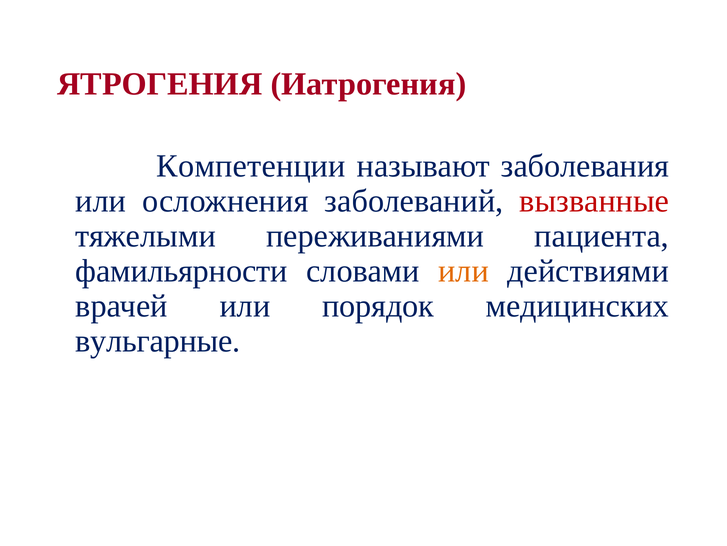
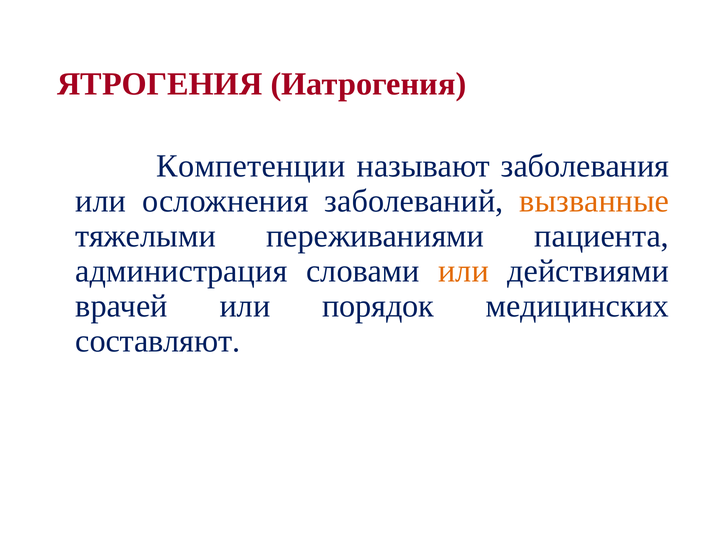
вызванные colour: red -> orange
фамильярности: фамильярности -> администрация
вульгарные: вульгарные -> составляют
